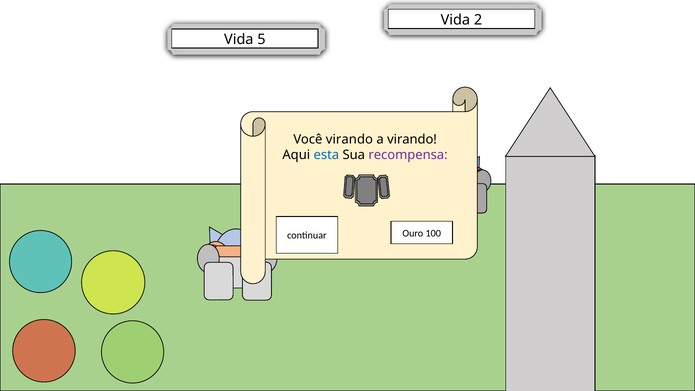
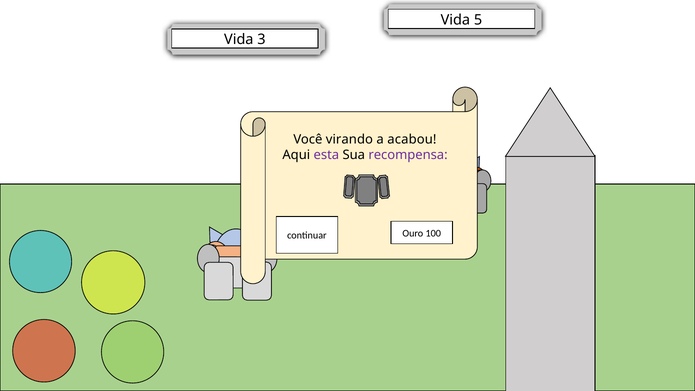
2: 2 -> 5
5: 5 -> 3
a virando: virando -> acabou
esta colour: blue -> purple
